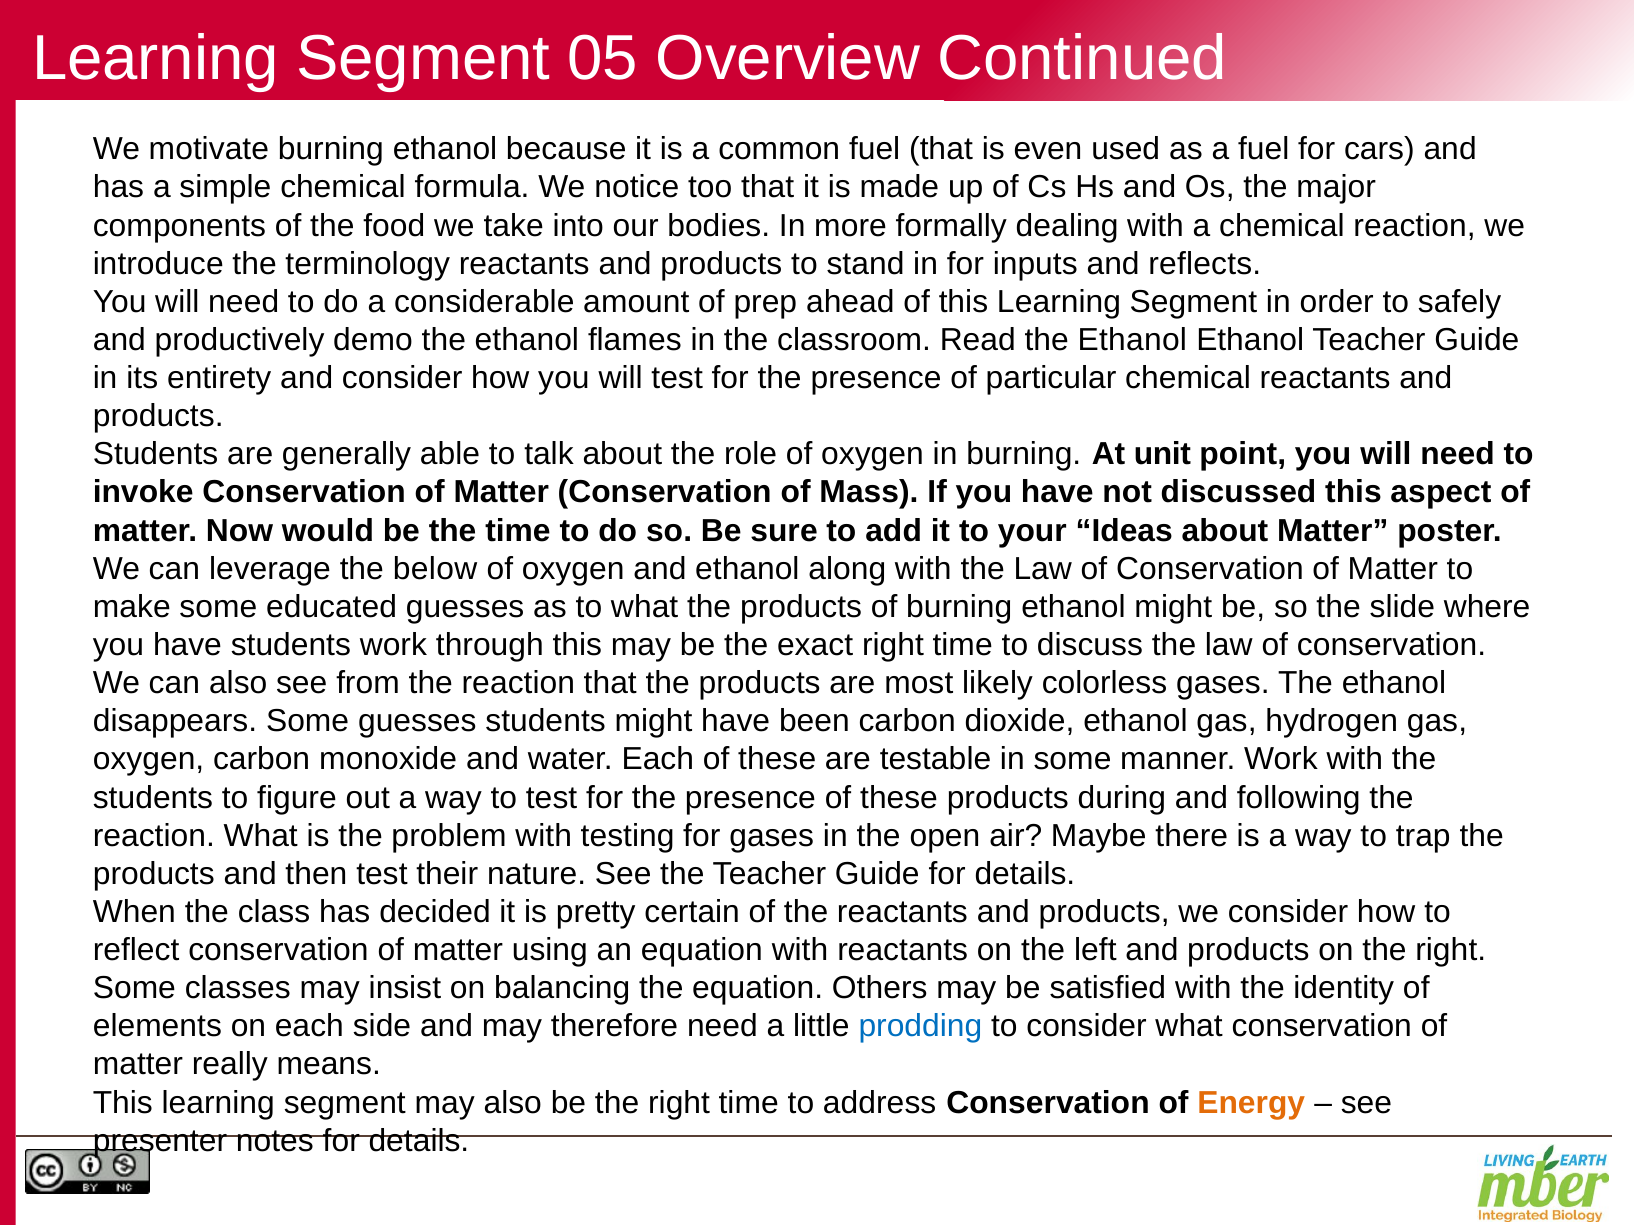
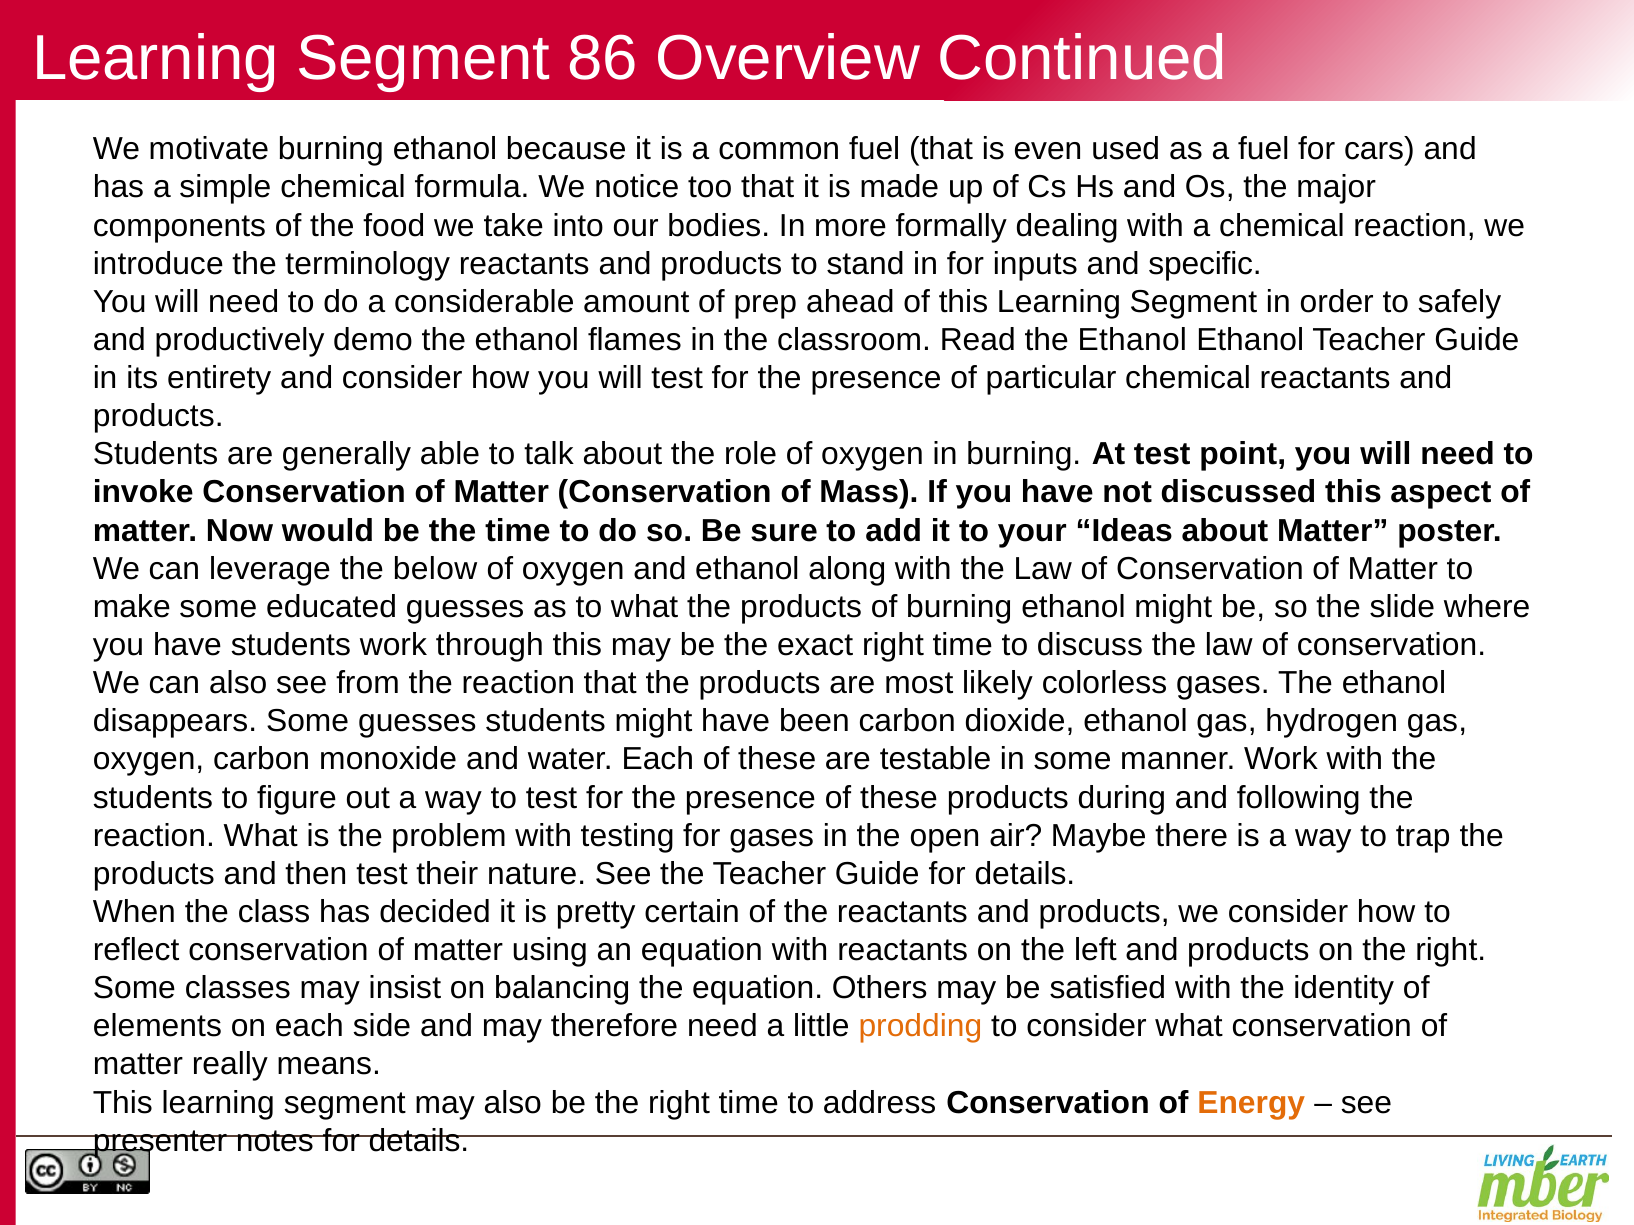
05: 05 -> 86
reflects: reflects -> specific
At unit: unit -> test
prodding colour: blue -> orange
